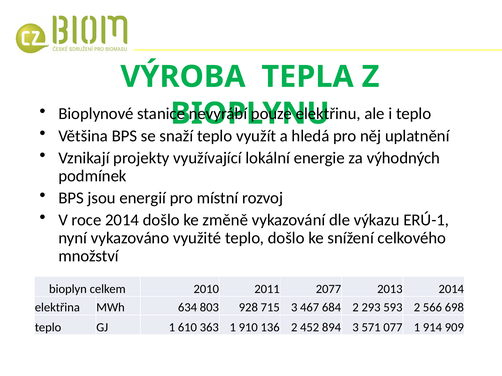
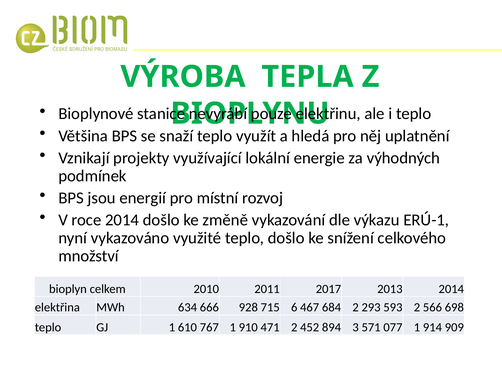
2077: 2077 -> 2017
803: 803 -> 666
715 3: 3 -> 6
363: 363 -> 767
136: 136 -> 471
